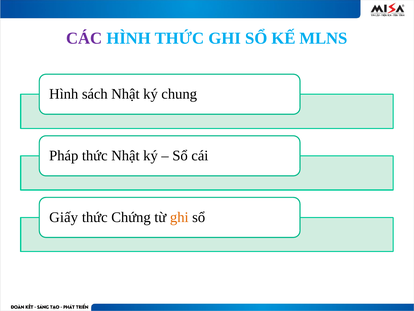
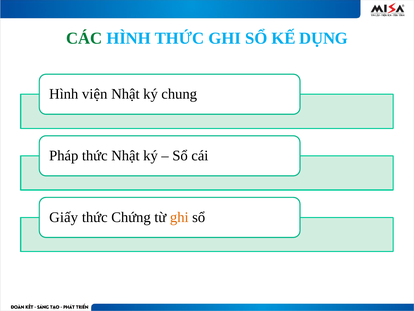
CÁC colour: purple -> green
MLNS: MLNS -> DỤNG
sách: sách -> viện
